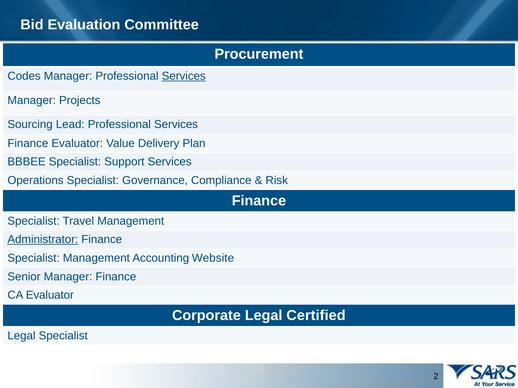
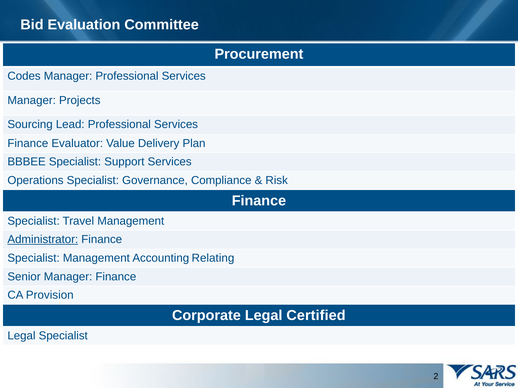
Services at (184, 76) underline: present -> none
Website: Website -> Relating
CA Evaluator: Evaluator -> Provision
